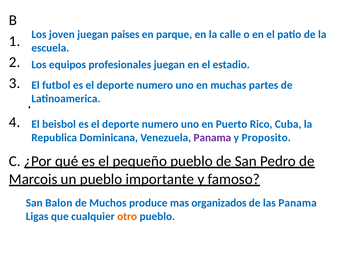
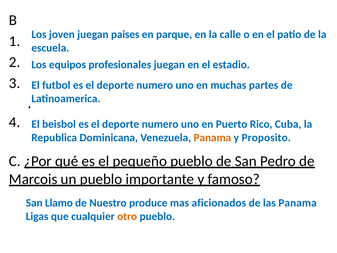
Panama at (212, 138) colour: purple -> orange
Balon: Balon -> Llamo
Muchos: Muchos -> Nuestro
organizados: organizados -> aficionados
